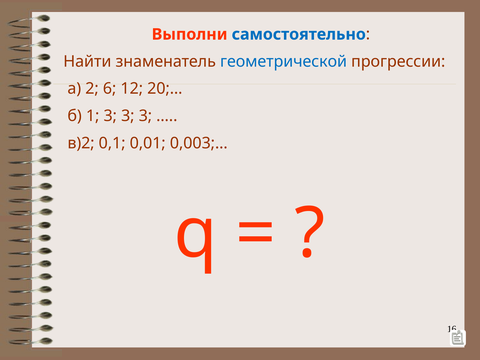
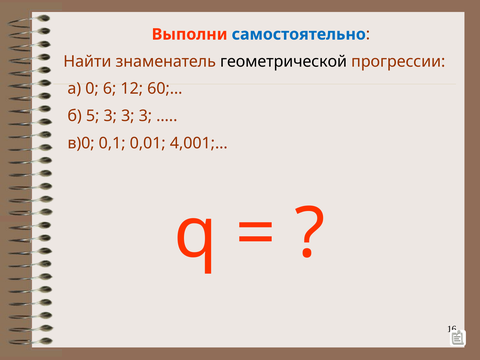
геометрической colour: blue -> black
2: 2 -> 0
20;…: 20;… -> 60;…
1: 1 -> 5
в)2: в)2 -> в)0
0,003;…: 0,003;… -> 4,001;…
